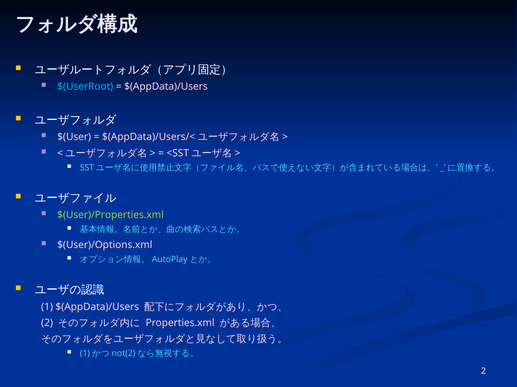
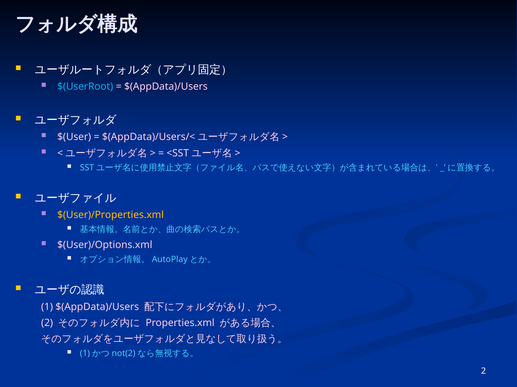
$(User)/Properties.xml colour: light green -> yellow
